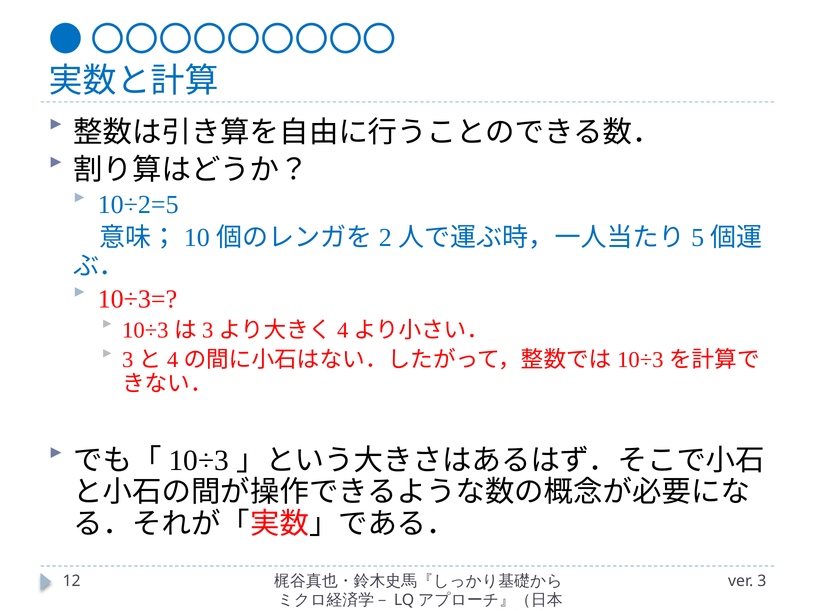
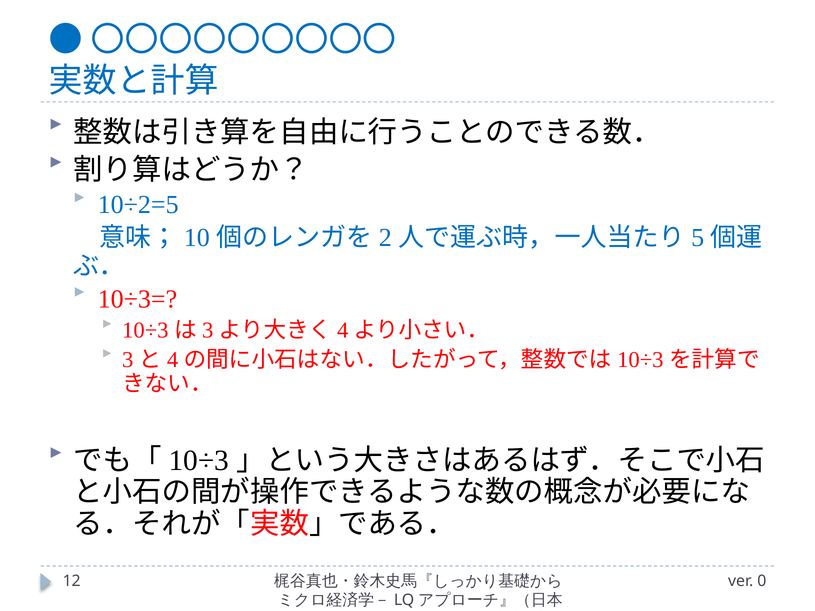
3: 3 -> 0
